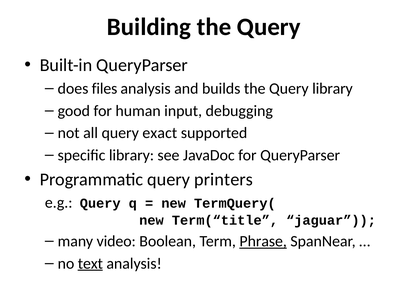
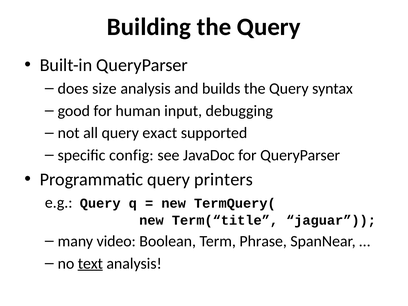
files: files -> size
Query library: library -> syntax
specific library: library -> config
Phrase underline: present -> none
